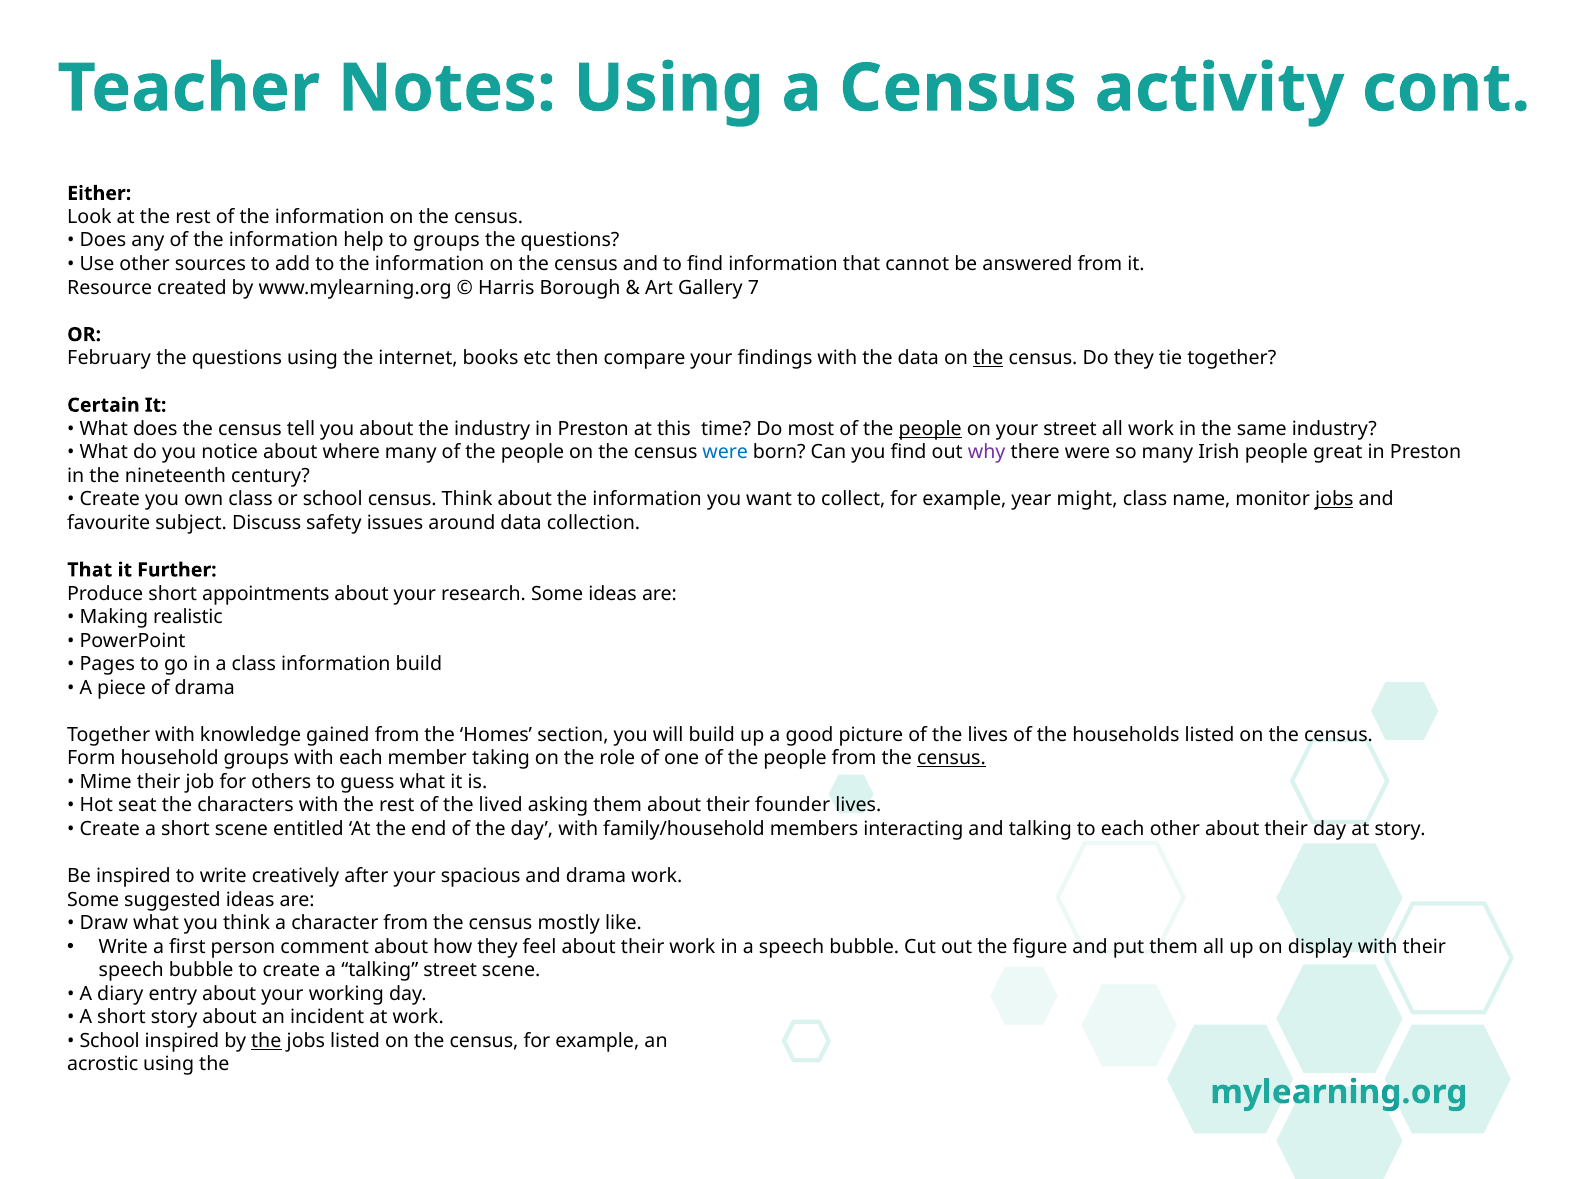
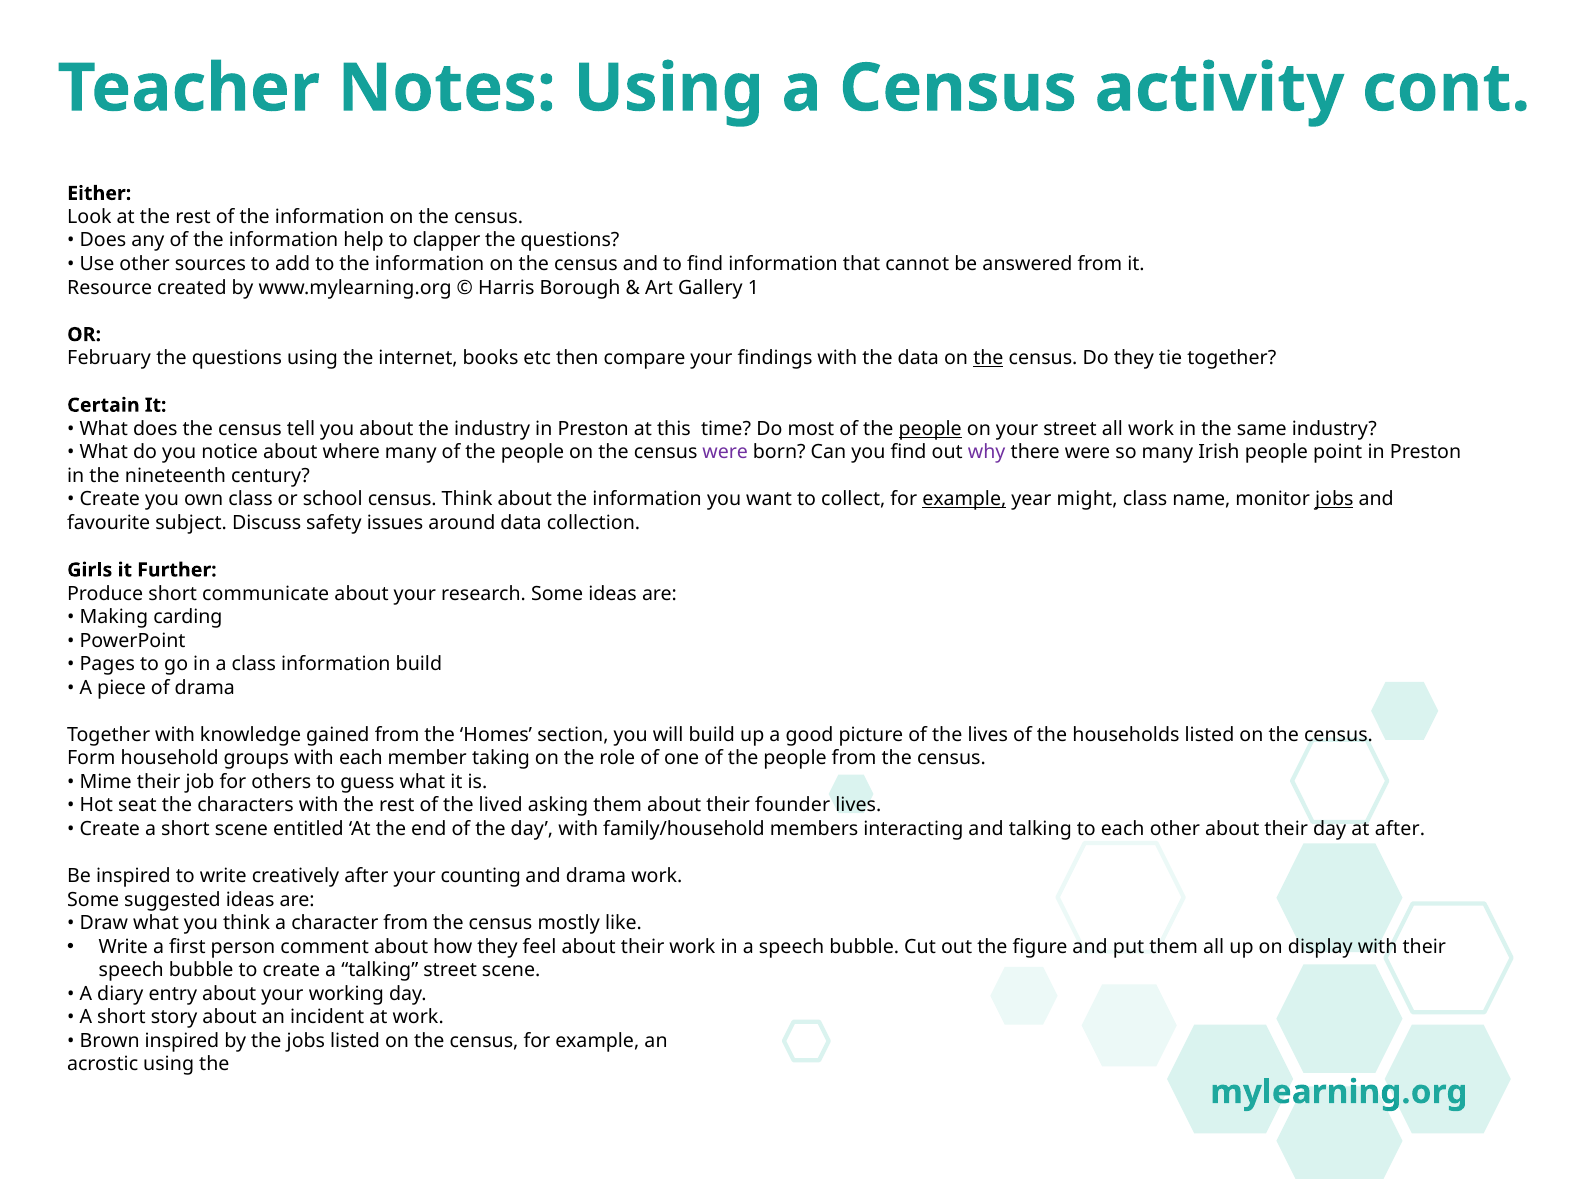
to groups: groups -> clapper
7: 7 -> 1
were at (725, 452) colour: blue -> purple
great: great -> point
example at (964, 499) underline: none -> present
That at (90, 570): That -> Girls
appointments: appointments -> communicate
realistic: realistic -> carding
census at (951, 758) underline: present -> none
at story: story -> after
spacious: spacious -> counting
School at (110, 1041): School -> Brown
the at (266, 1041) underline: present -> none
